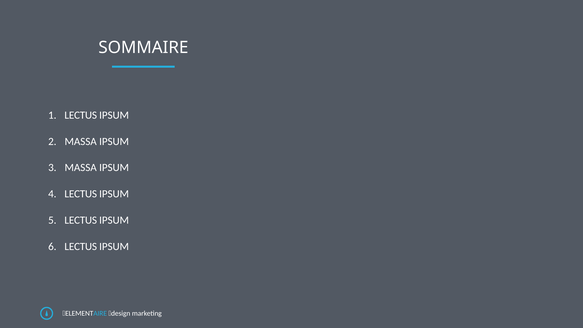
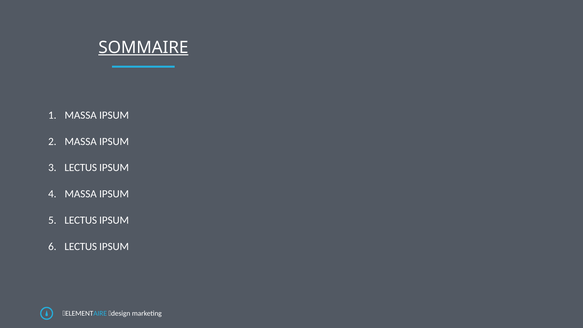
SOMMAIRE underline: none -> present
LECTUS at (81, 115): LECTUS -> MASSA
MASSA at (81, 168): MASSA -> LECTUS
LECTUS at (81, 194): LECTUS -> MASSA
